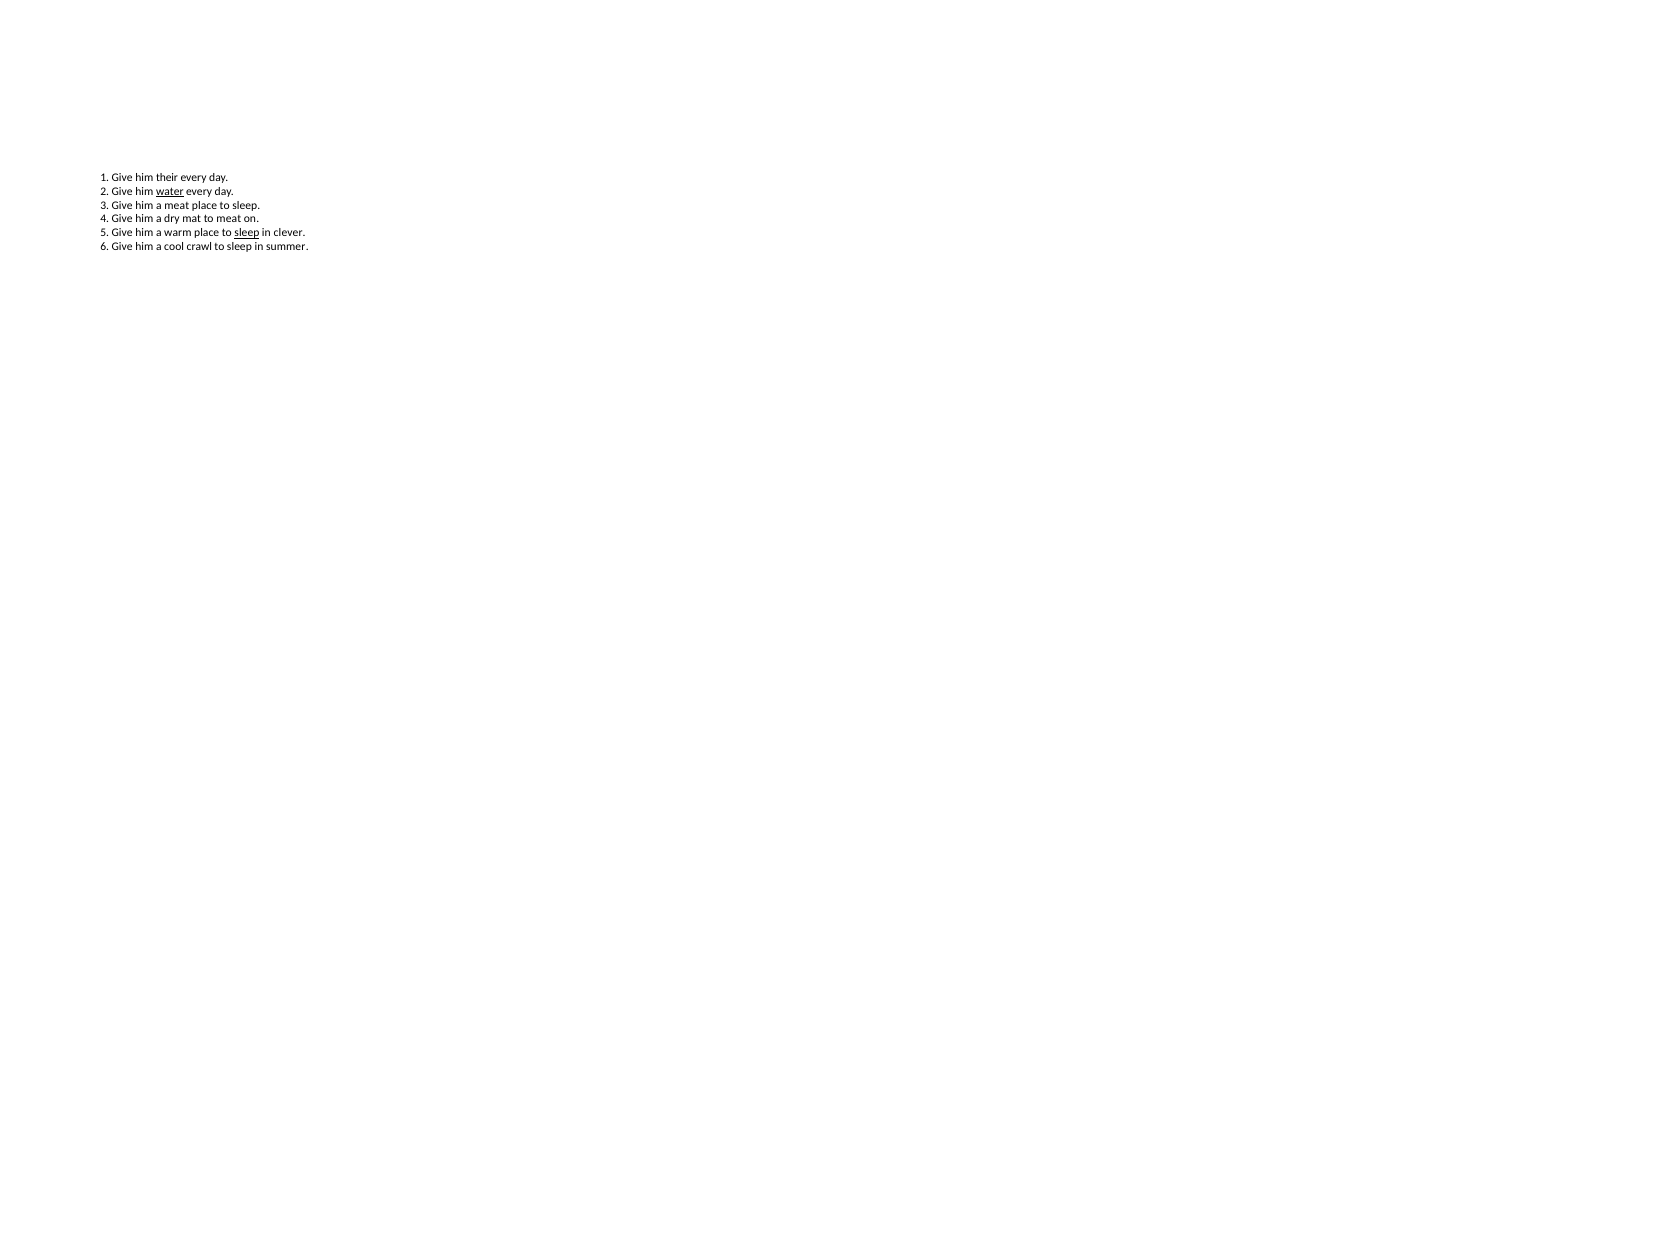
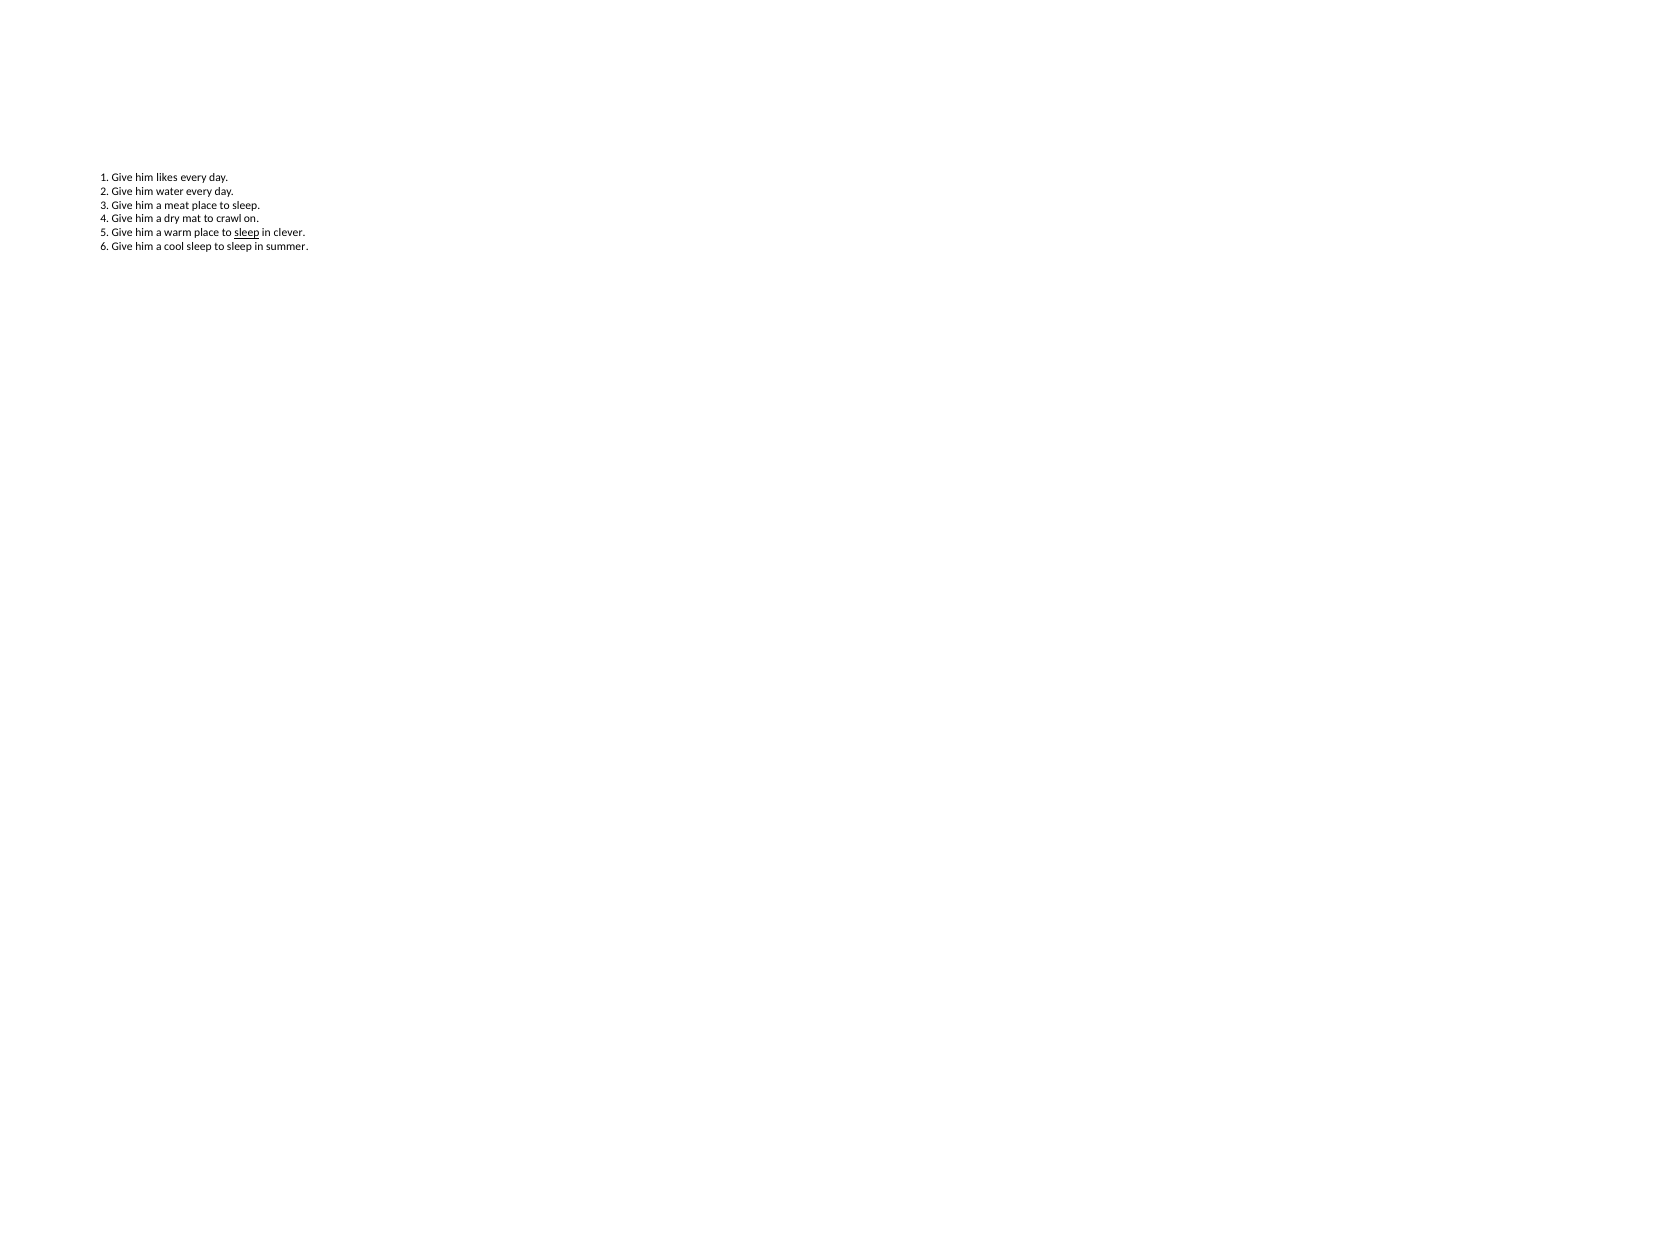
their: their -> likes
water underline: present -> none
to meat: meat -> crawl
cool crawl: crawl -> sleep
